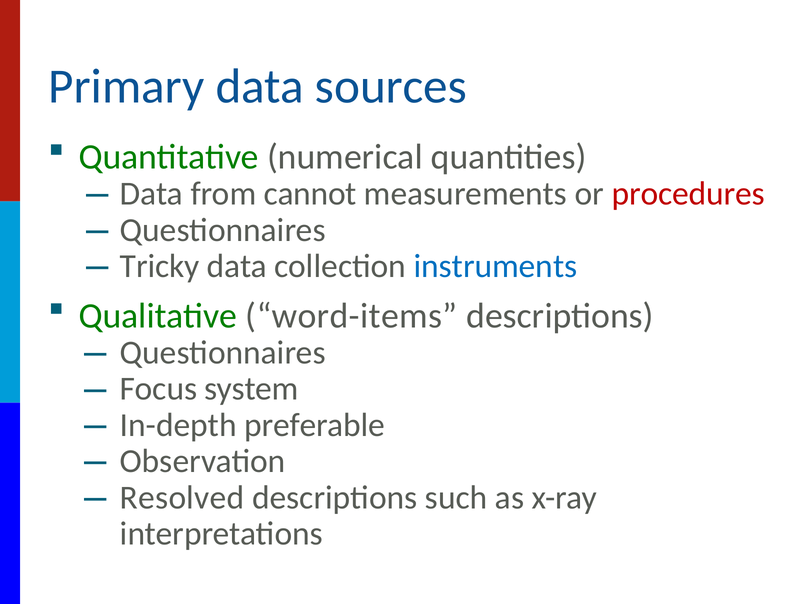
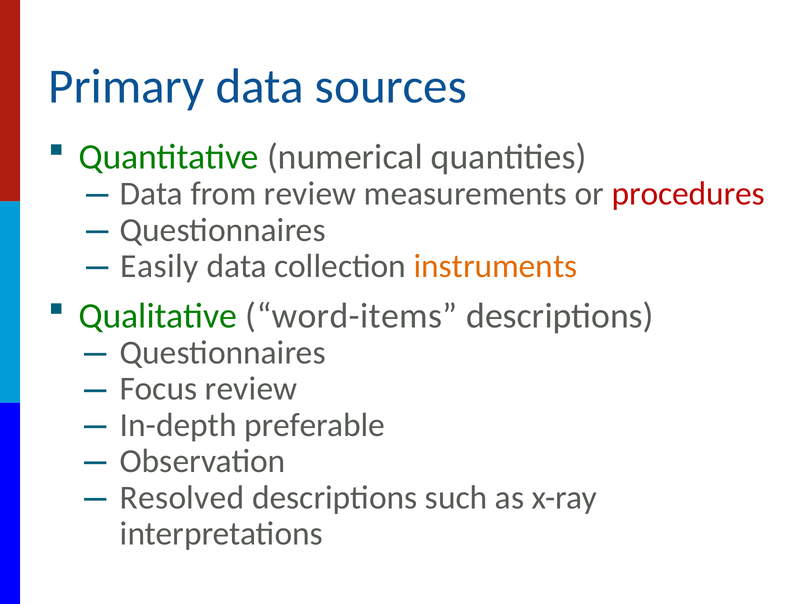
from cannot: cannot -> review
Tricky: Tricky -> Easily
instruments colour: blue -> orange
Focus system: system -> review
